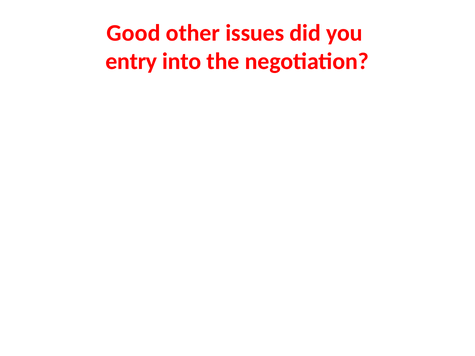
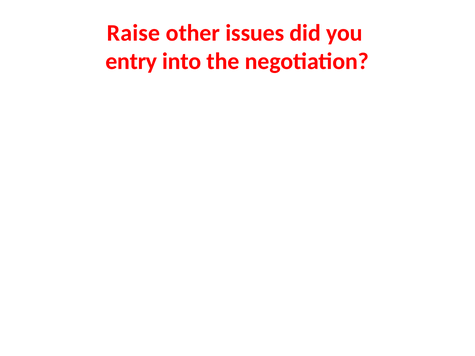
Good: Good -> Raise
